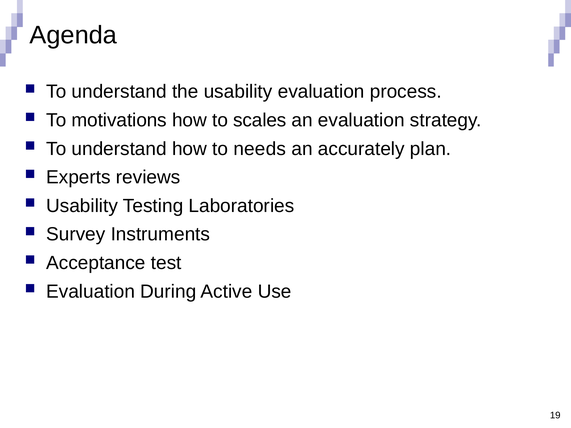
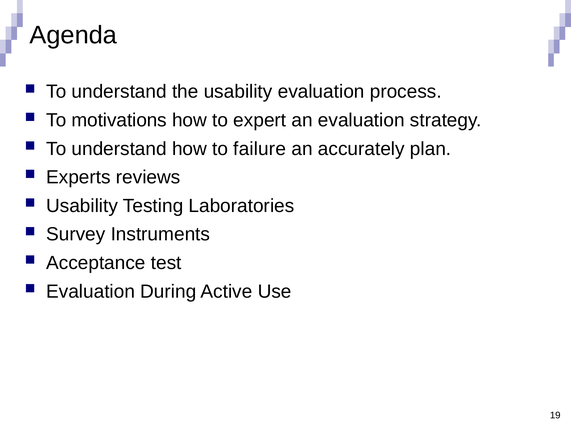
scales: scales -> expert
needs: needs -> failure
